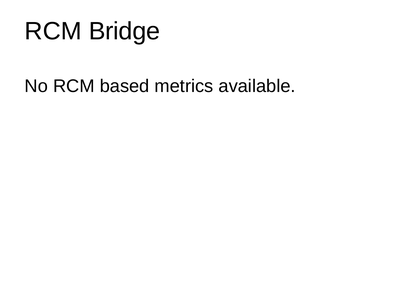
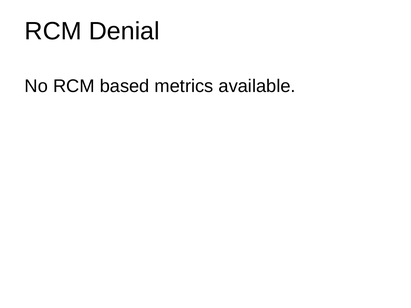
Bridge: Bridge -> Denial
